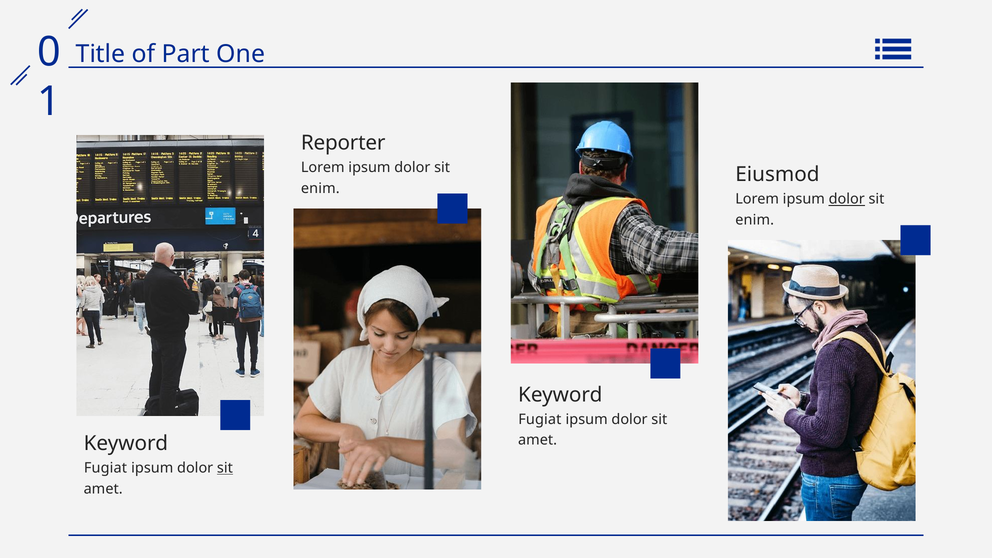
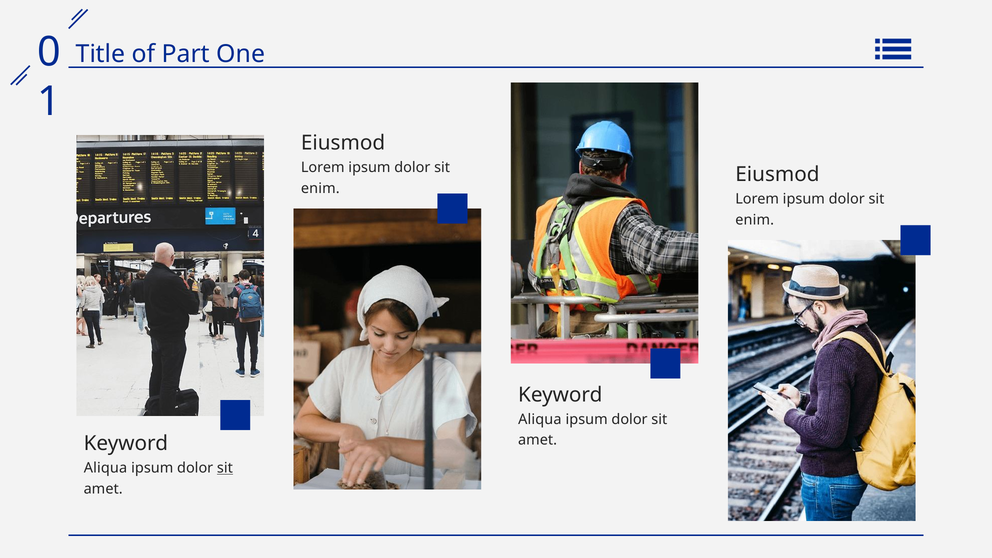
Reporter at (343, 143): Reporter -> Eiusmod
dolor at (847, 199) underline: present -> none
Fugiat at (540, 419): Fugiat -> Aliqua
Fugiat at (105, 468): Fugiat -> Aliqua
